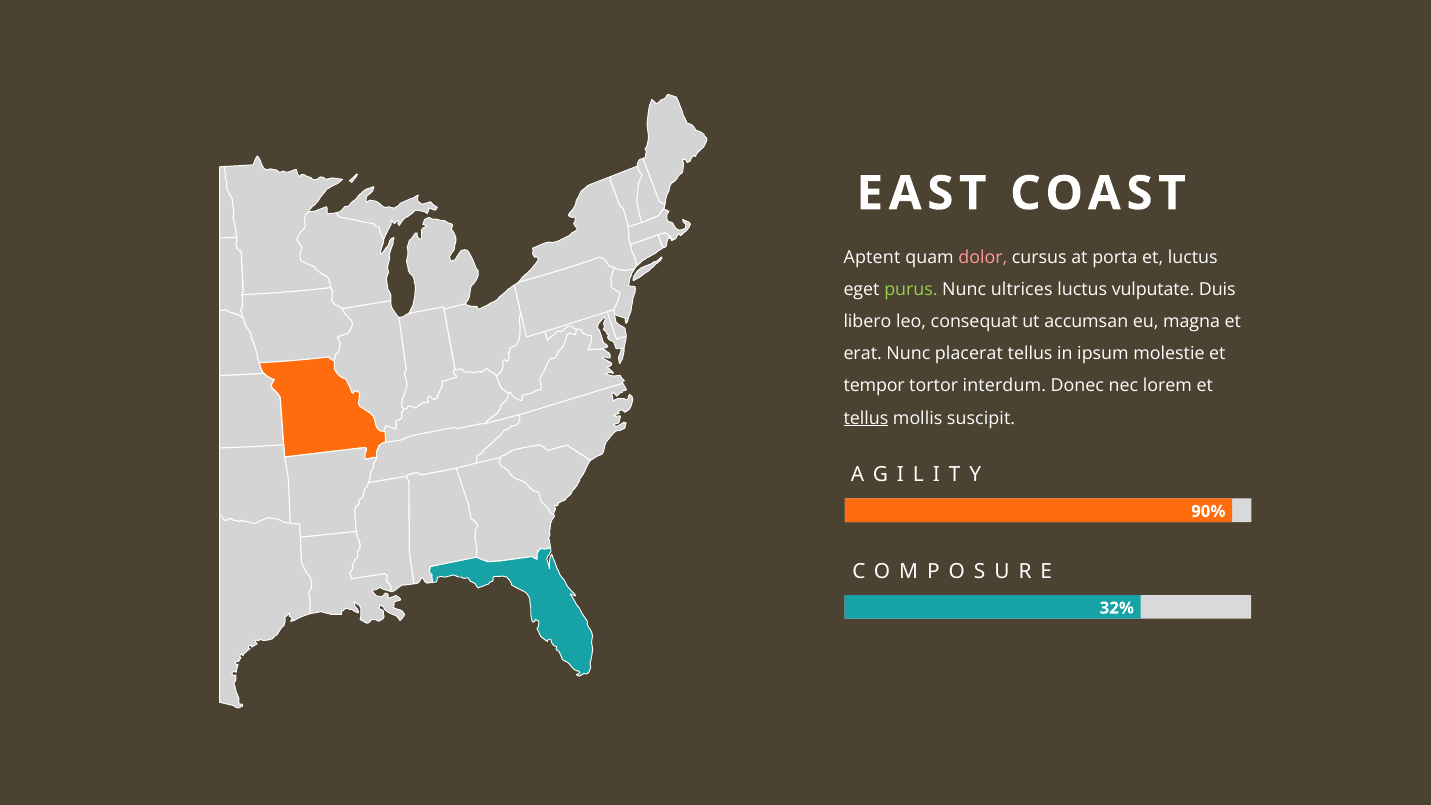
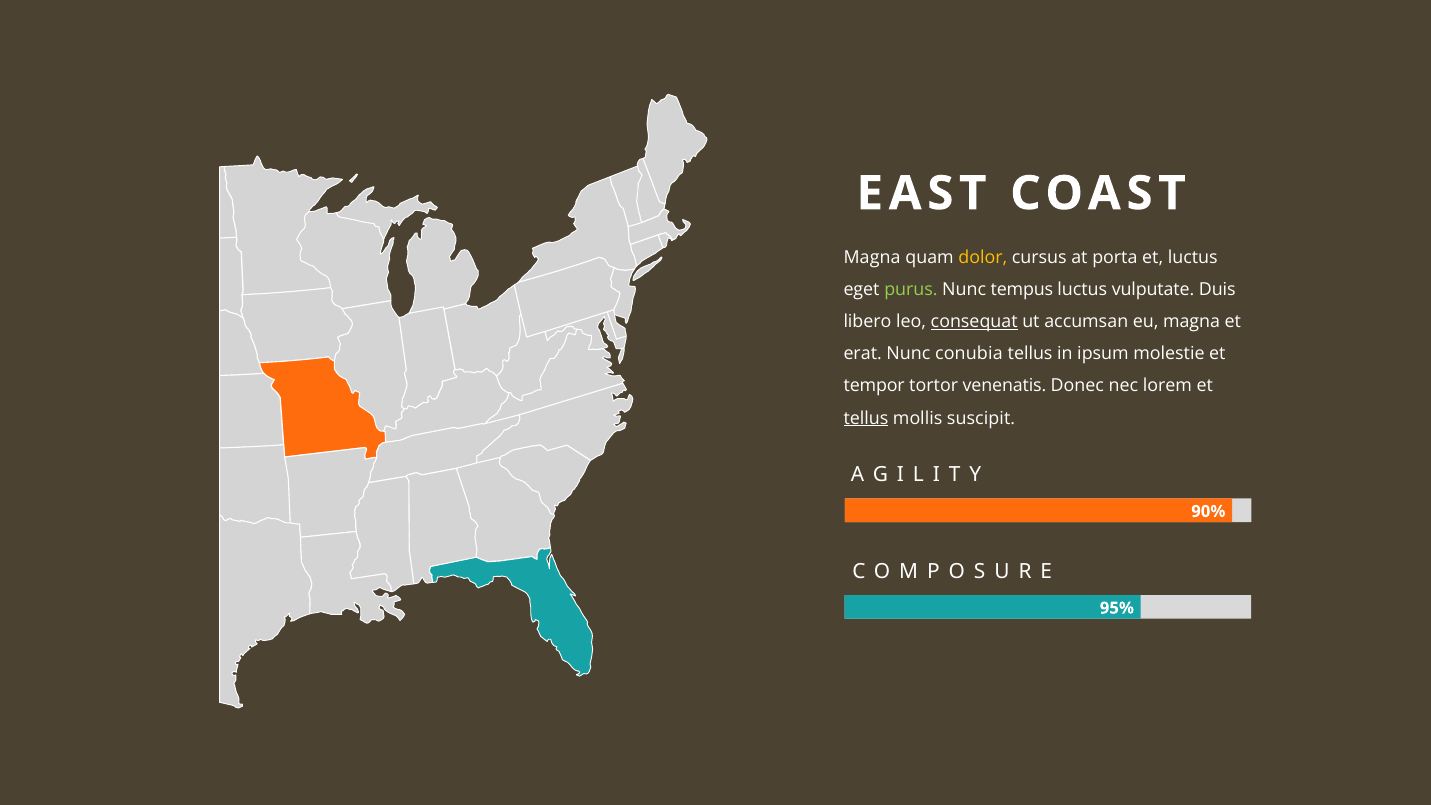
Aptent at (872, 257): Aptent -> Magna
dolor colour: pink -> yellow
ultrices: ultrices -> tempus
consequat underline: none -> present
placerat: placerat -> conubia
interdum: interdum -> venenatis
32%: 32% -> 95%
